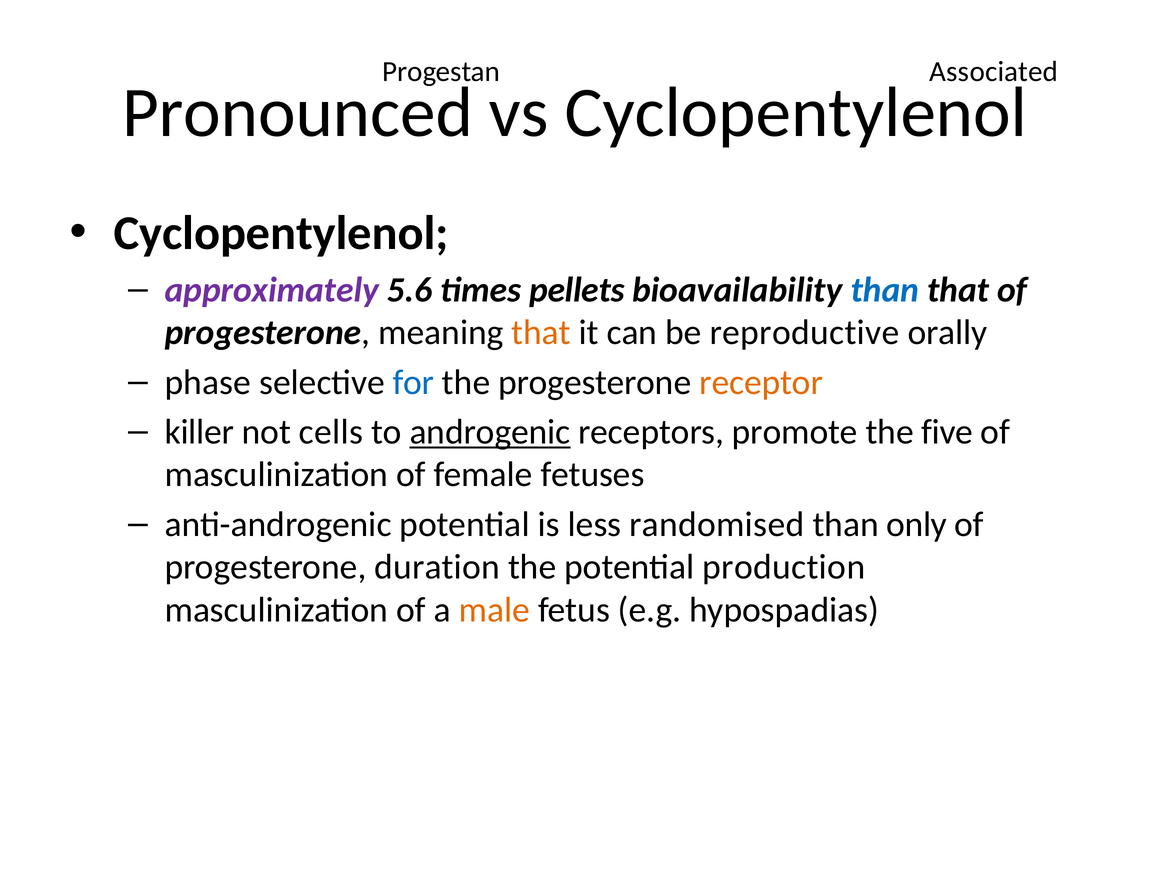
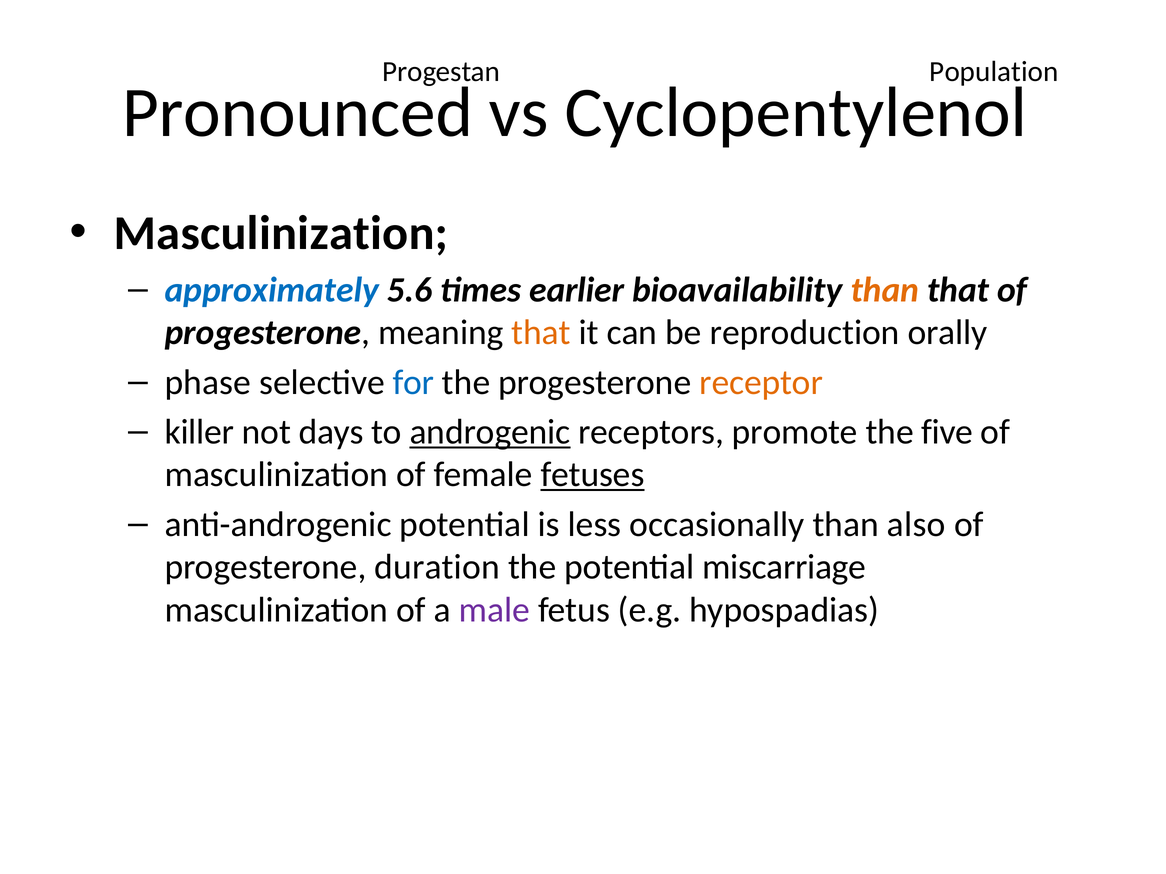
Associated: Associated -> Population
Cyclopentylenol at (281, 233): Cyclopentylenol -> Masculinization
approximately colour: purple -> blue
pellets: pellets -> earlier
than at (885, 290) colour: blue -> orange
reproductive: reproductive -> reproduction
cells: cells -> days
fetuses underline: none -> present
randomised: randomised -> occasionally
only: only -> also
production: production -> miscarriage
male colour: orange -> purple
